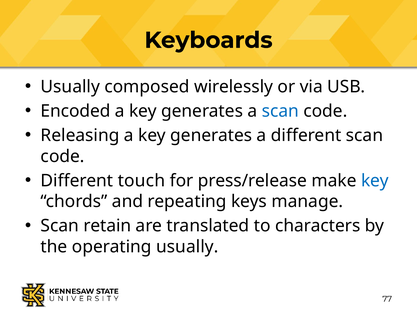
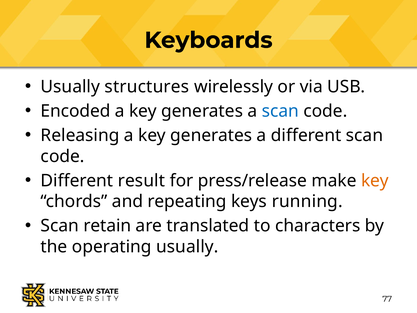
composed: composed -> structures
touch: touch -> result
key at (375, 181) colour: blue -> orange
manage: manage -> running
